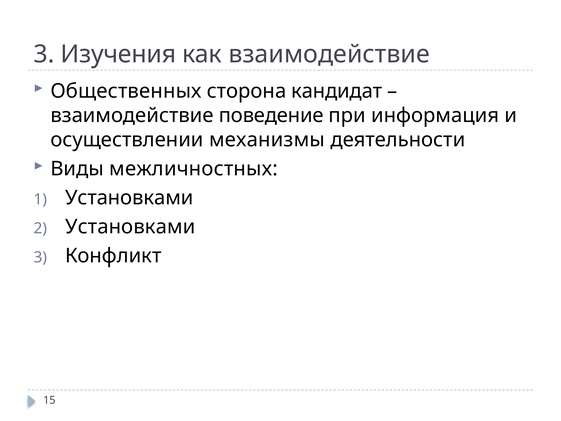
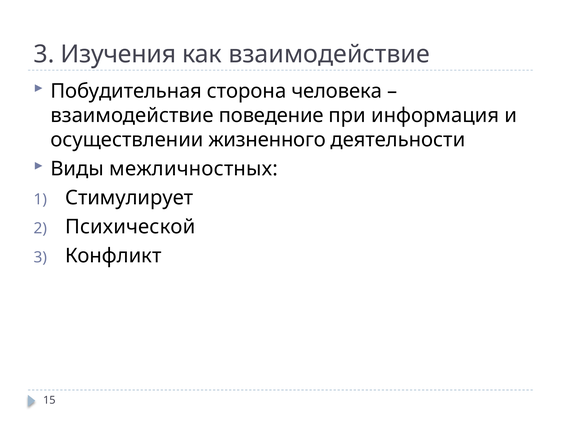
Общественных: Общественных -> Побудительная
кандидат: кандидат -> человека
механизмы: механизмы -> жизненного
Установками at (129, 198): Установками -> Стимулирует
Установками at (130, 227): Установками -> Психической
